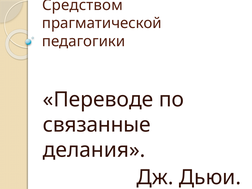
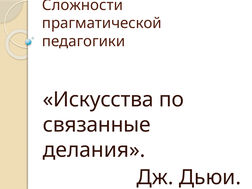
Средством: Средством -> Сложности
Переводе: Переводе -> Искусства
